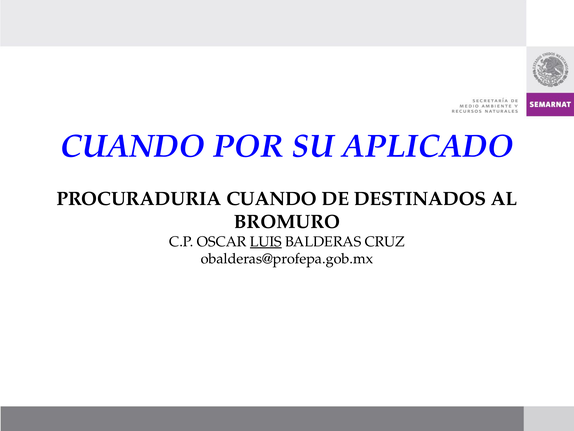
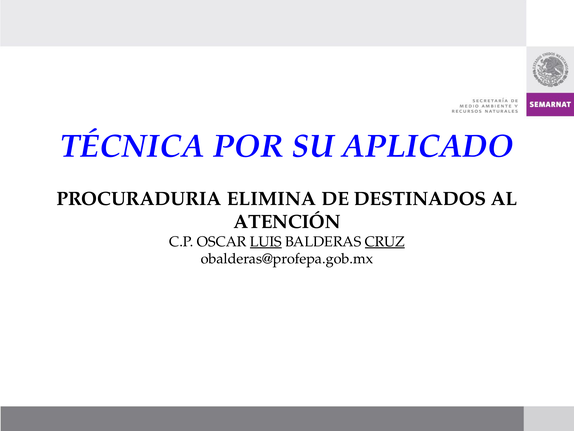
CUANDO at (133, 146): CUANDO -> TÉCNICA
PROCURADURIA CUANDO: CUANDO -> ELIMINA
BROMURO: BROMURO -> ATENCIÓN
CRUZ underline: none -> present
